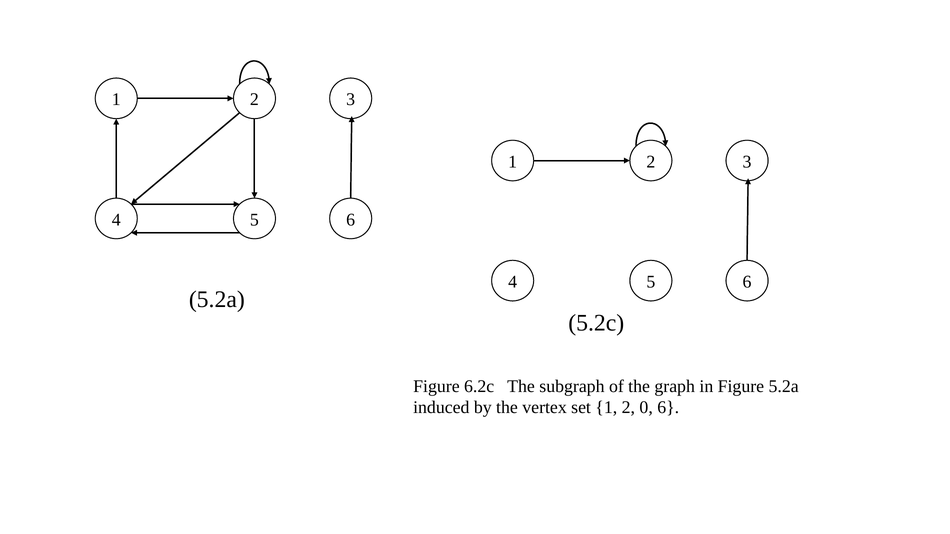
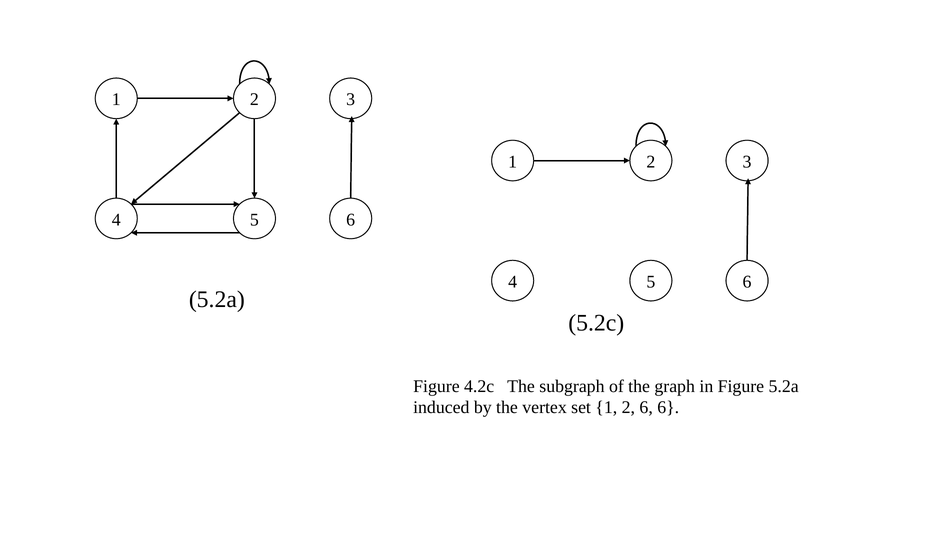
6.2c: 6.2c -> 4.2c
2 0: 0 -> 6
